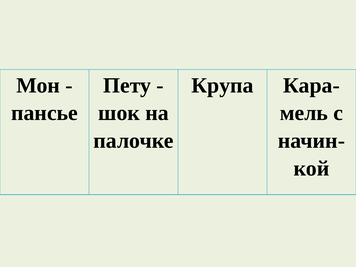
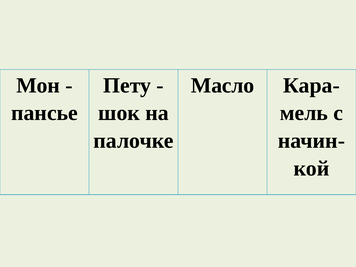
Крупа: Крупа -> Масло
